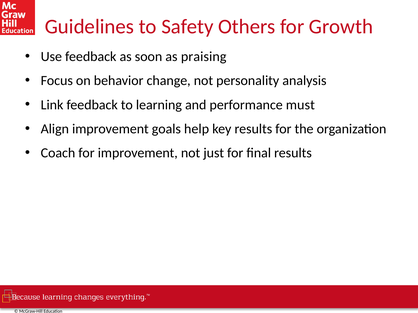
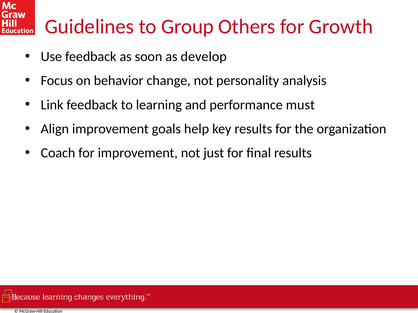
Safety: Safety -> Group
praising: praising -> develop
